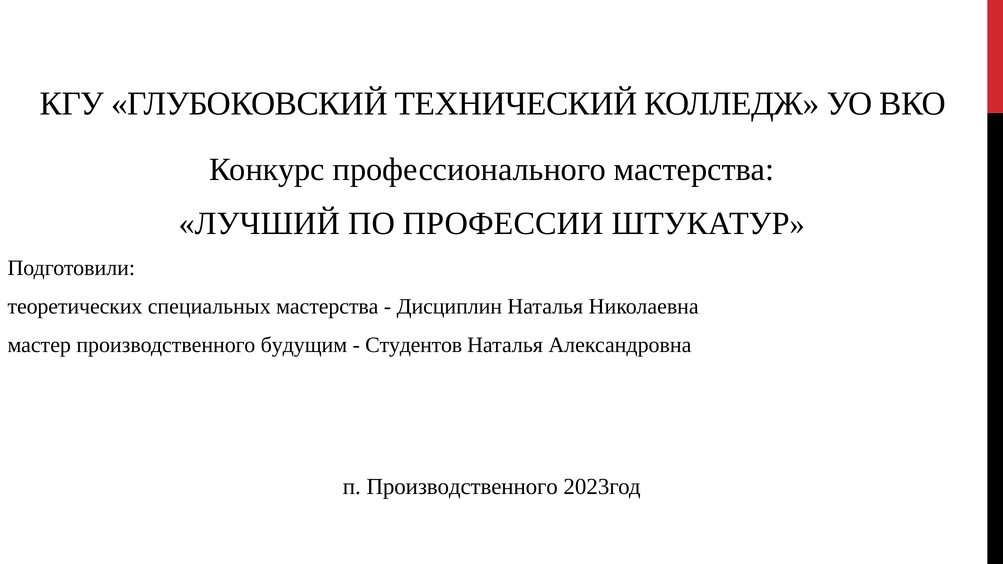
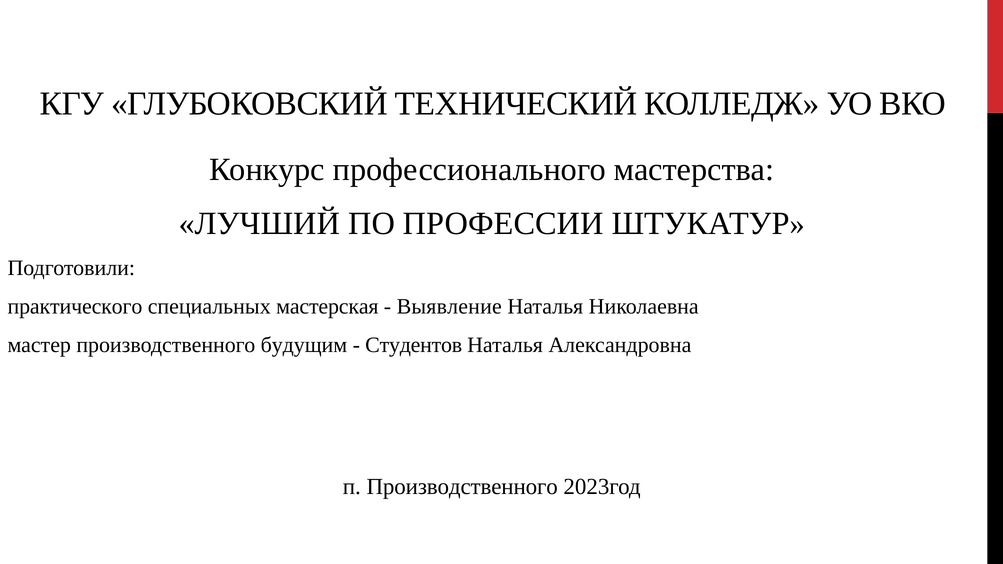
теоретических: теоретических -> практического
специальных мастерства: мастерства -> мастерская
Дисциплин: Дисциплин -> Выявление
